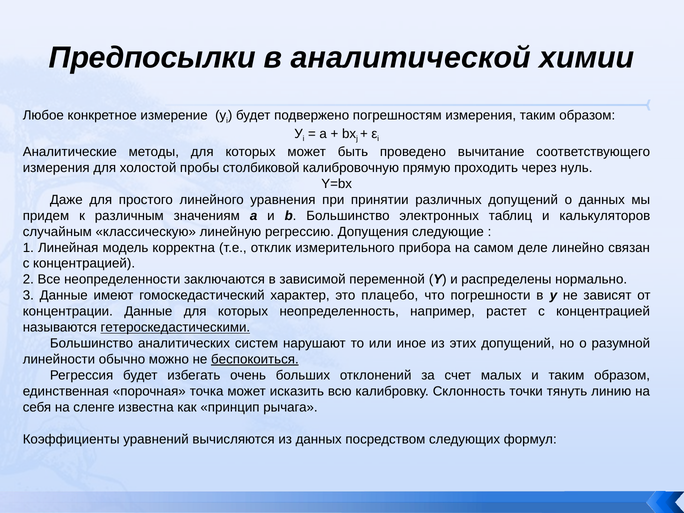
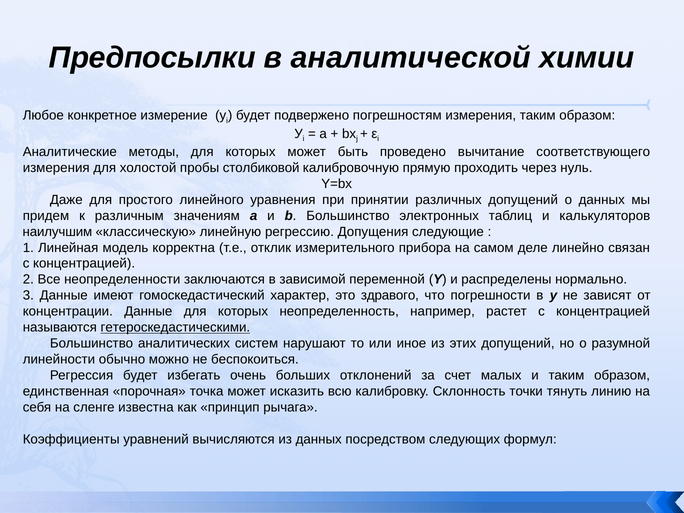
случайным: случайным -> наилучшим
плацебо: плацебо -> здравого
беспокоиться underline: present -> none
